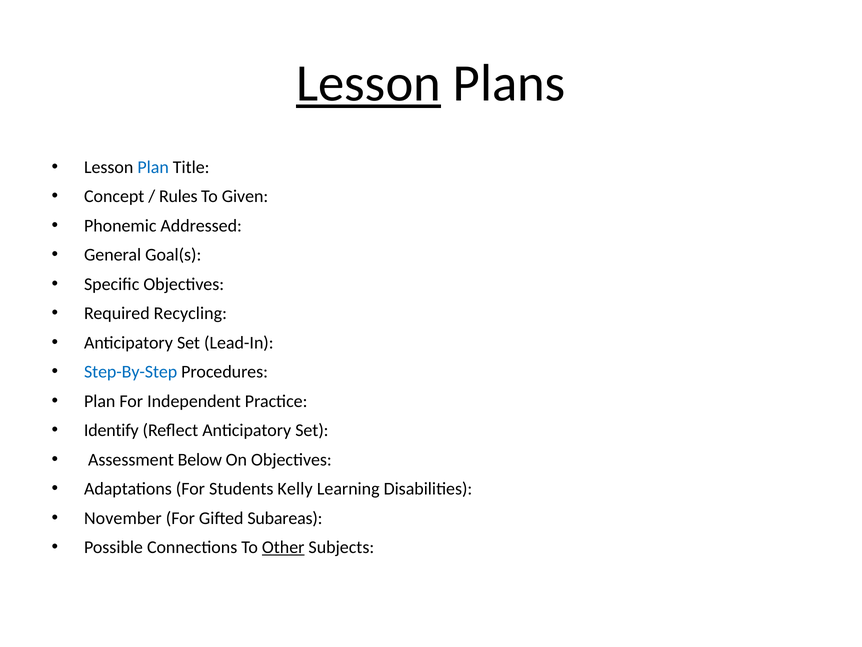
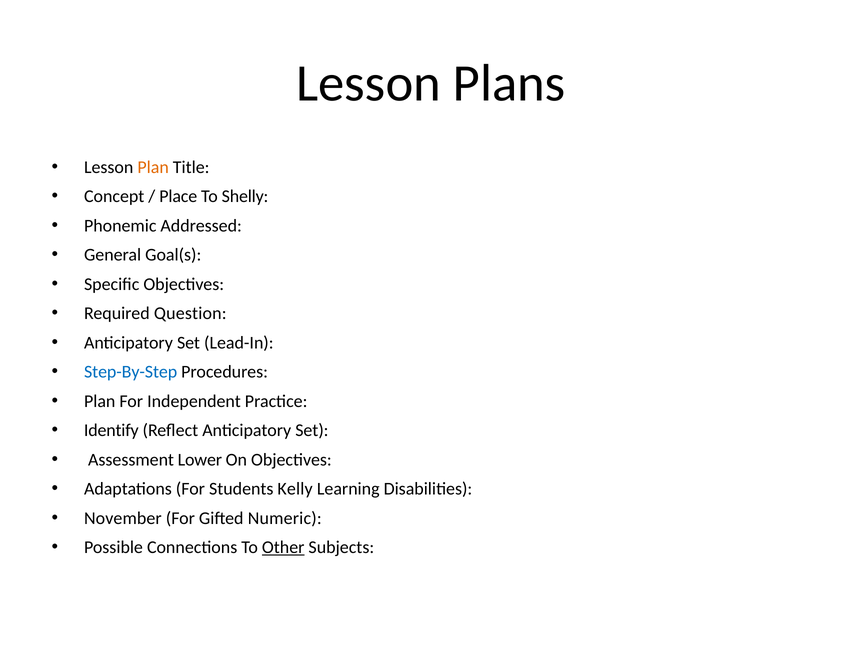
Lesson at (369, 83) underline: present -> none
Plan at (153, 167) colour: blue -> orange
Rules: Rules -> Place
Given: Given -> Shelly
Recycling: Recycling -> Question
Below: Below -> Lower
Subareas: Subareas -> Numeric
